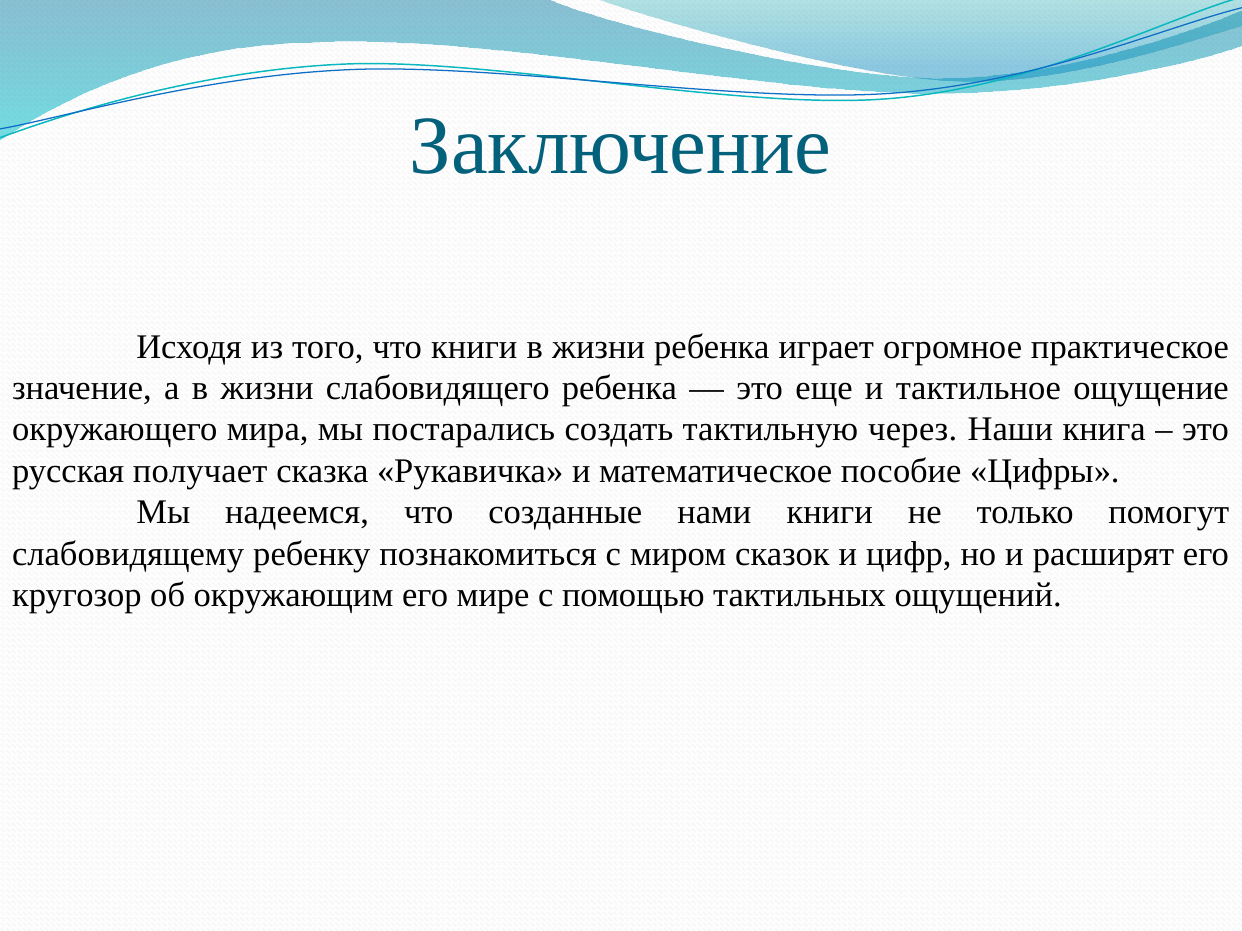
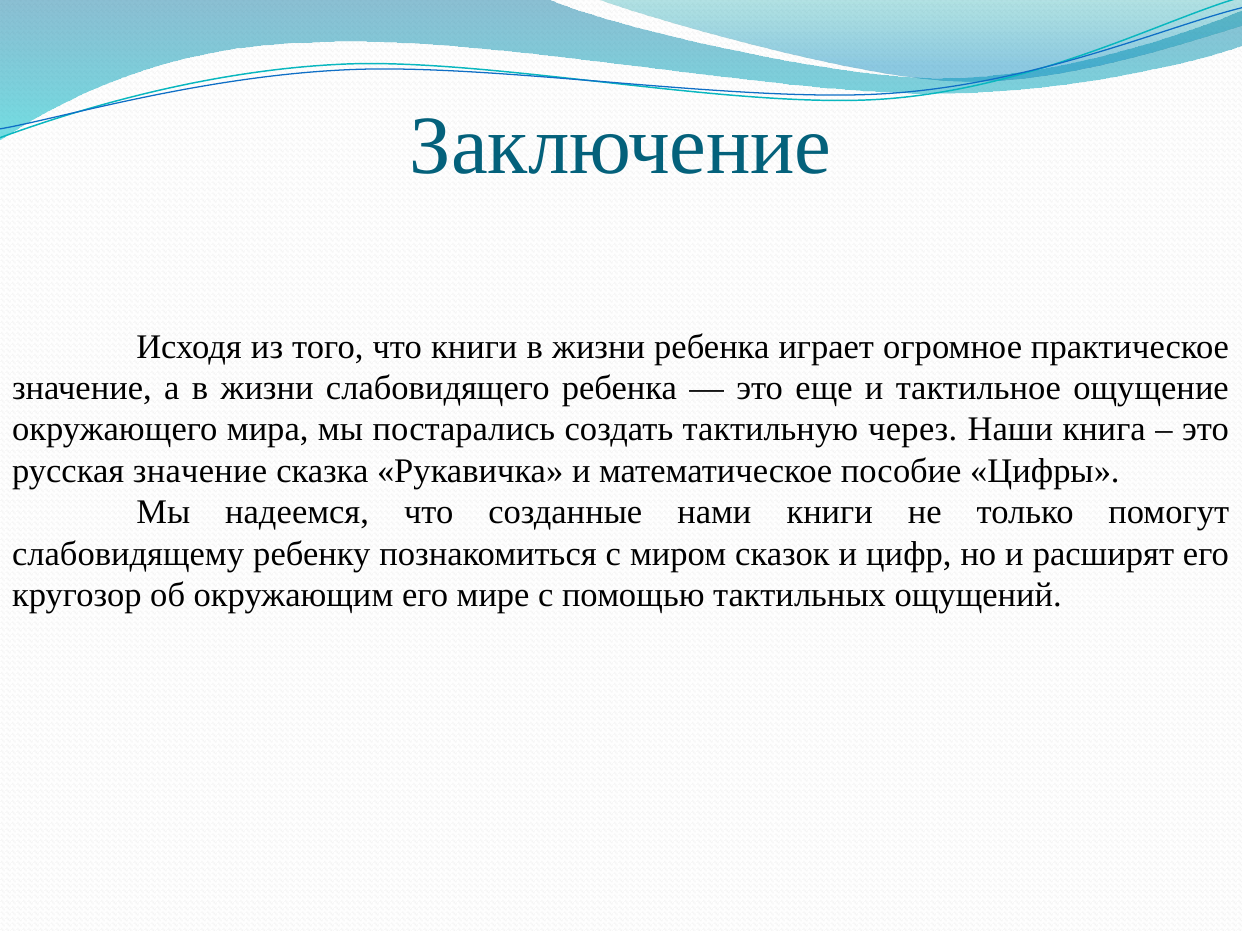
русская получает: получает -> значение
